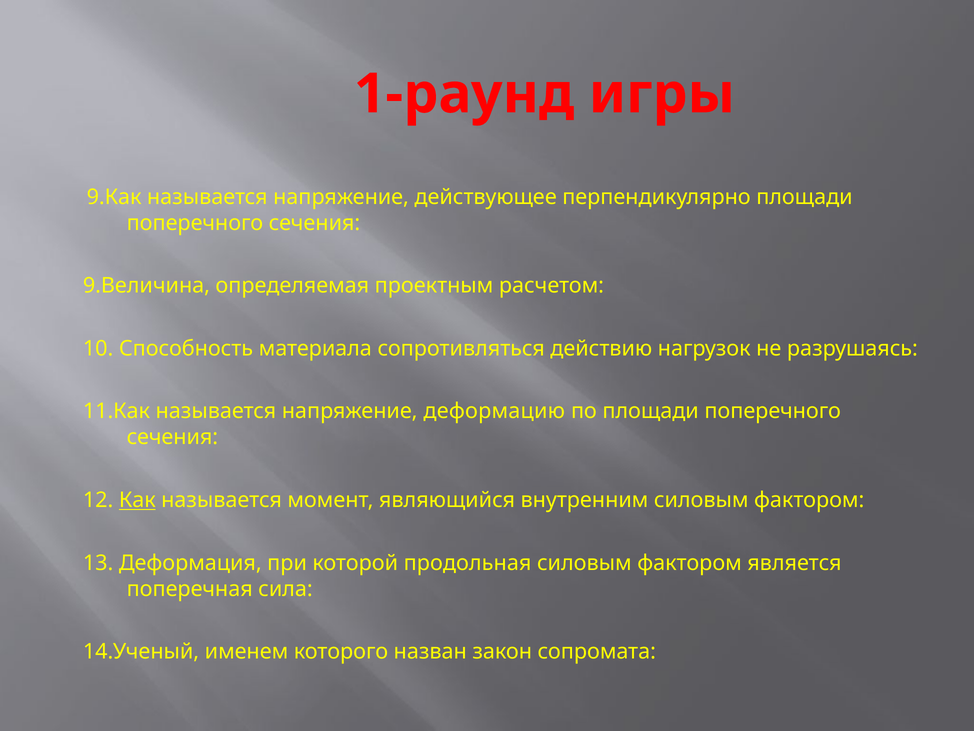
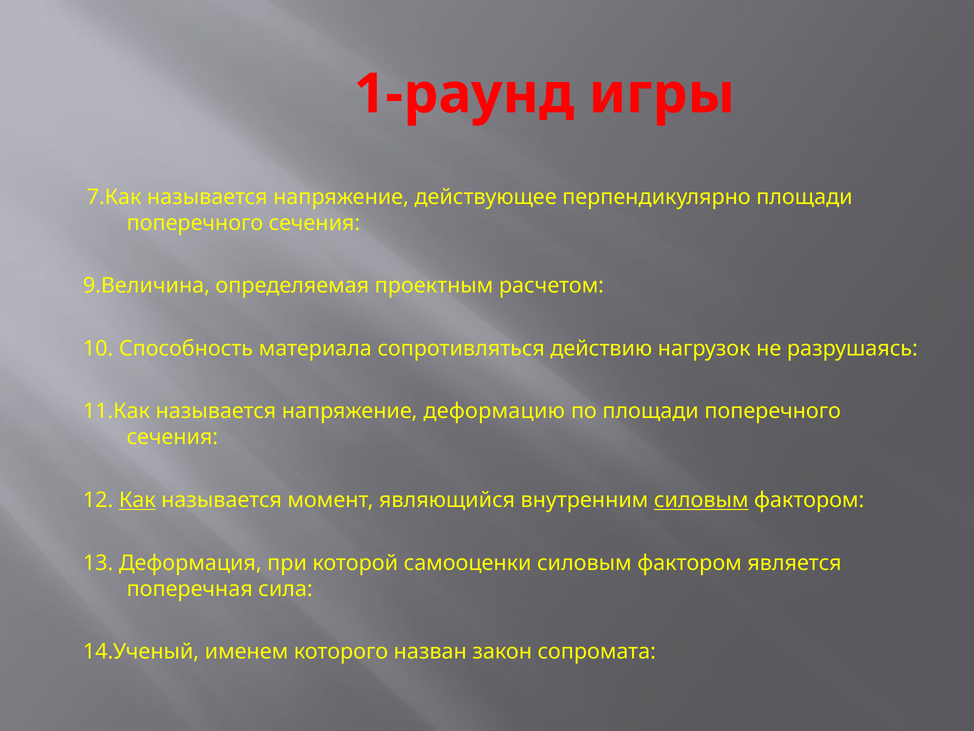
9.Как: 9.Как -> 7.Как
силовым at (701, 500) underline: none -> present
продольная: продольная -> самооценки
